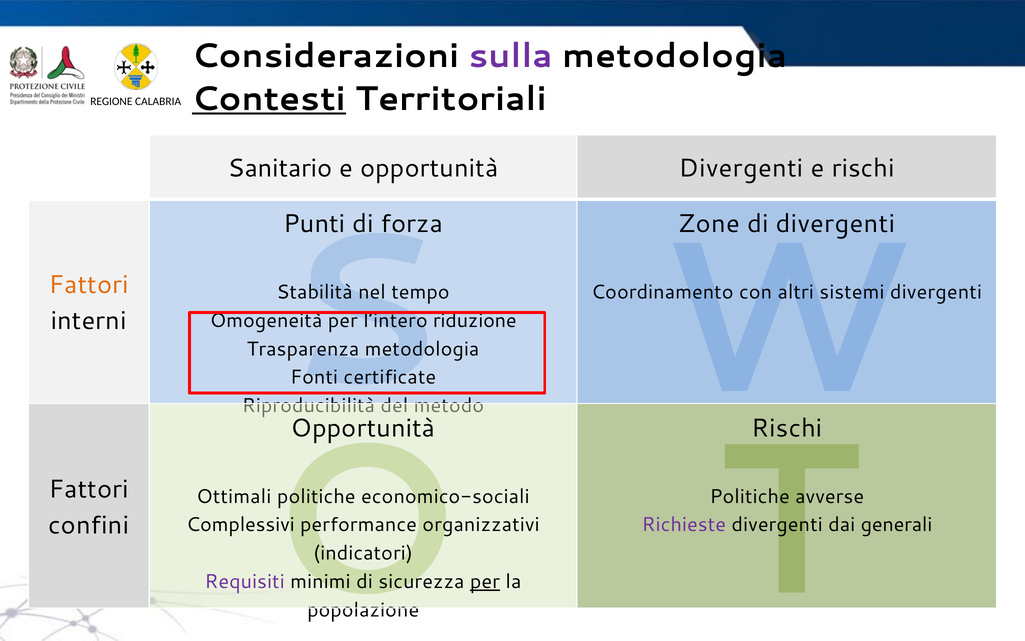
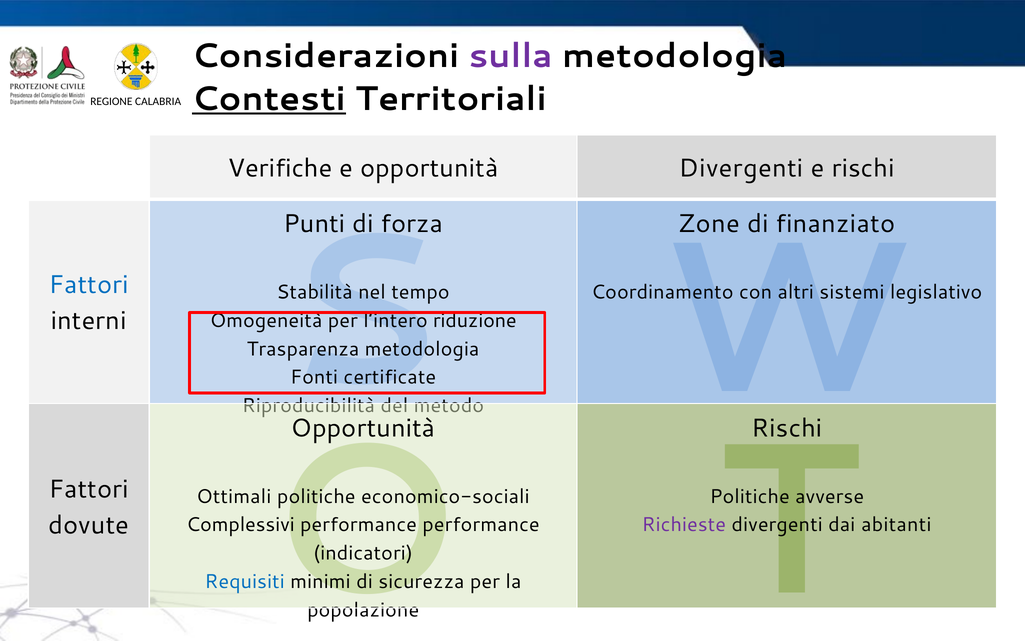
Sanitario: Sanitario -> Verifiche
di divergenti: divergenti -> finanziato
Fattori at (89, 285) colour: orange -> blue
divergenti at (936, 292): divergenti -> legislativo
confini: confini -> dovute
organizzativi at (481, 525): organizzativi -> performance
generali: generali -> abitanti
Requisiti colour: purple -> blue
per at (485, 581) underline: present -> none
